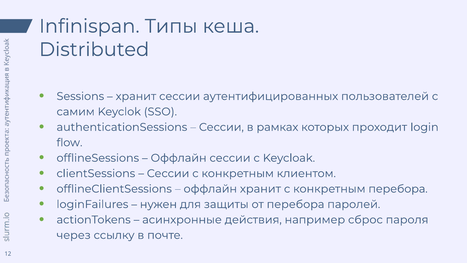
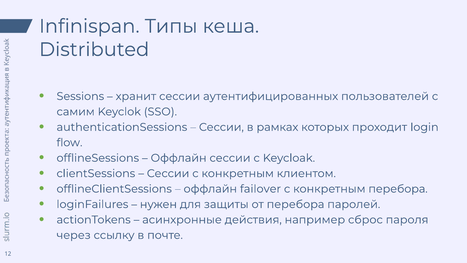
оффлайн хранит: хранит -> failover
